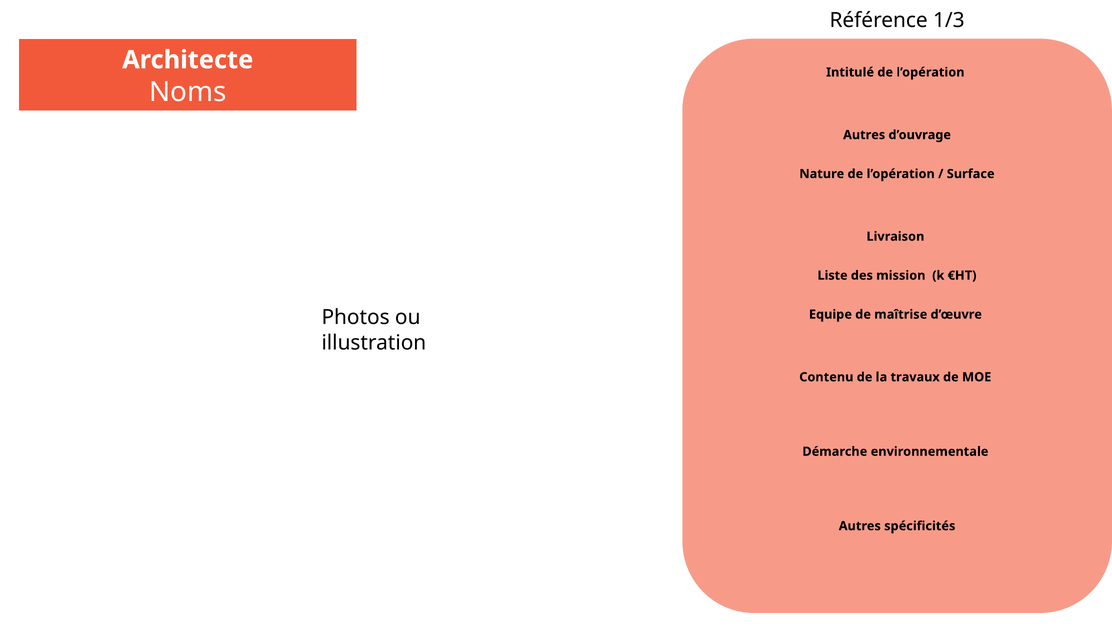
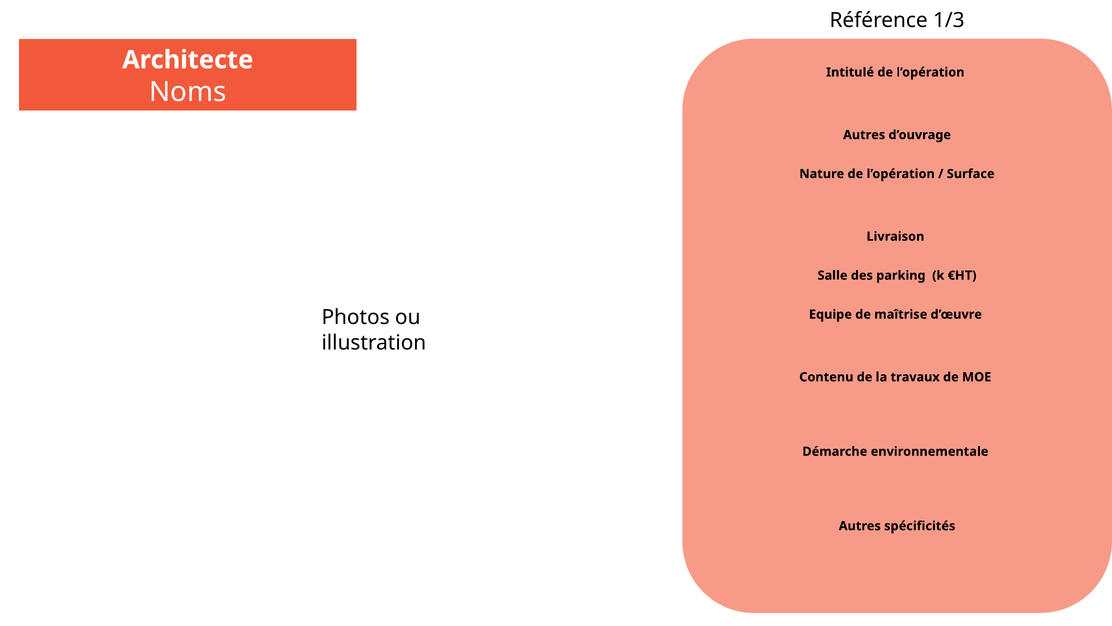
Liste: Liste -> Salle
mission: mission -> parking
